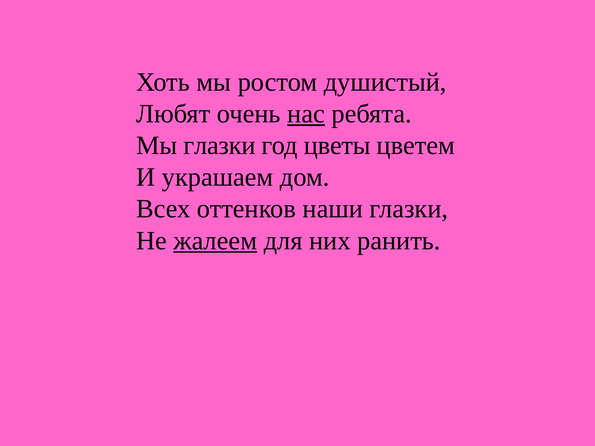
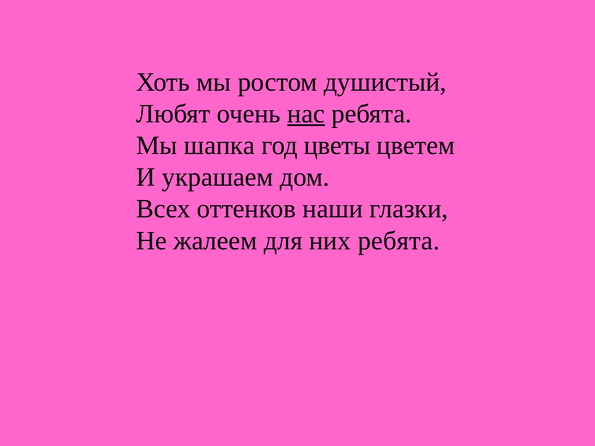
Мы глазки: глазки -> шапка
жалеем underline: present -> none
них ранить: ранить -> ребята
